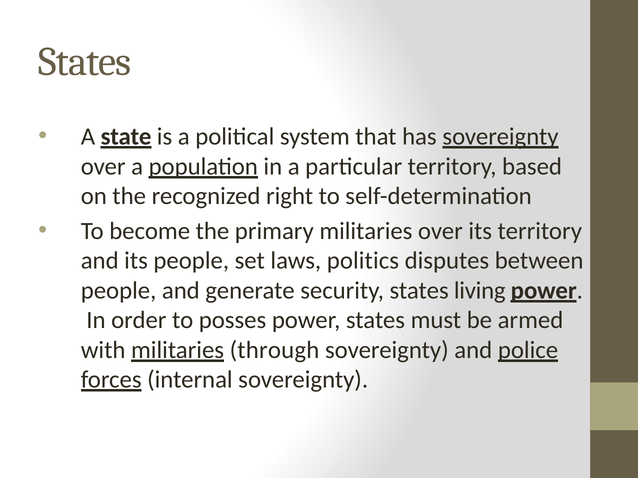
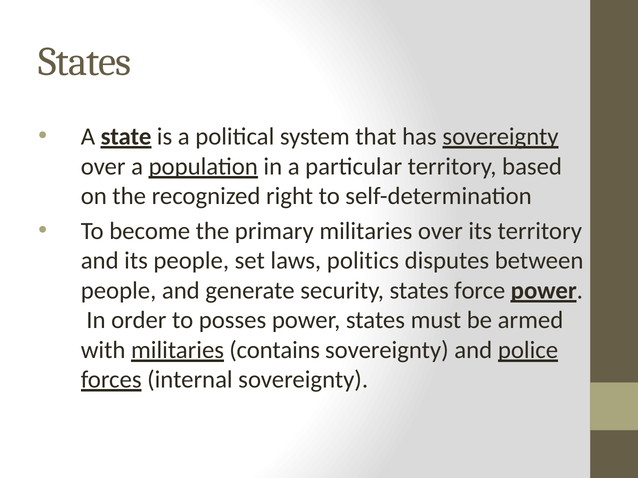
living: living -> force
through: through -> contains
